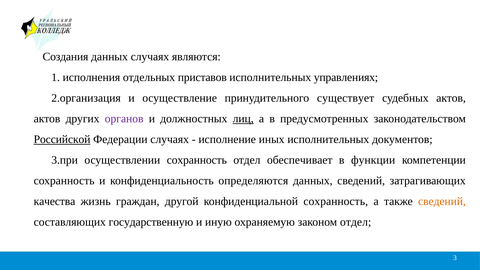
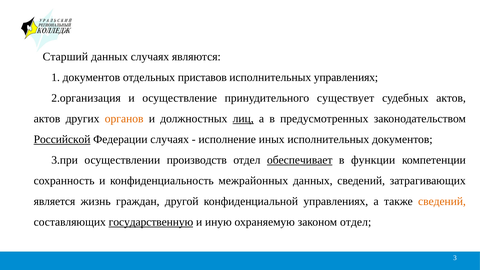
Создания: Создания -> Старший
исполнения at (91, 77): исполнения -> документов
органов colour: purple -> orange
осуществлении сохранность: сохранность -> производств
обеспечивает underline: none -> present
определяются: определяются -> межрайонных
качества: качества -> является
конфиденциальной сохранность: сохранность -> управлениях
государственную underline: none -> present
